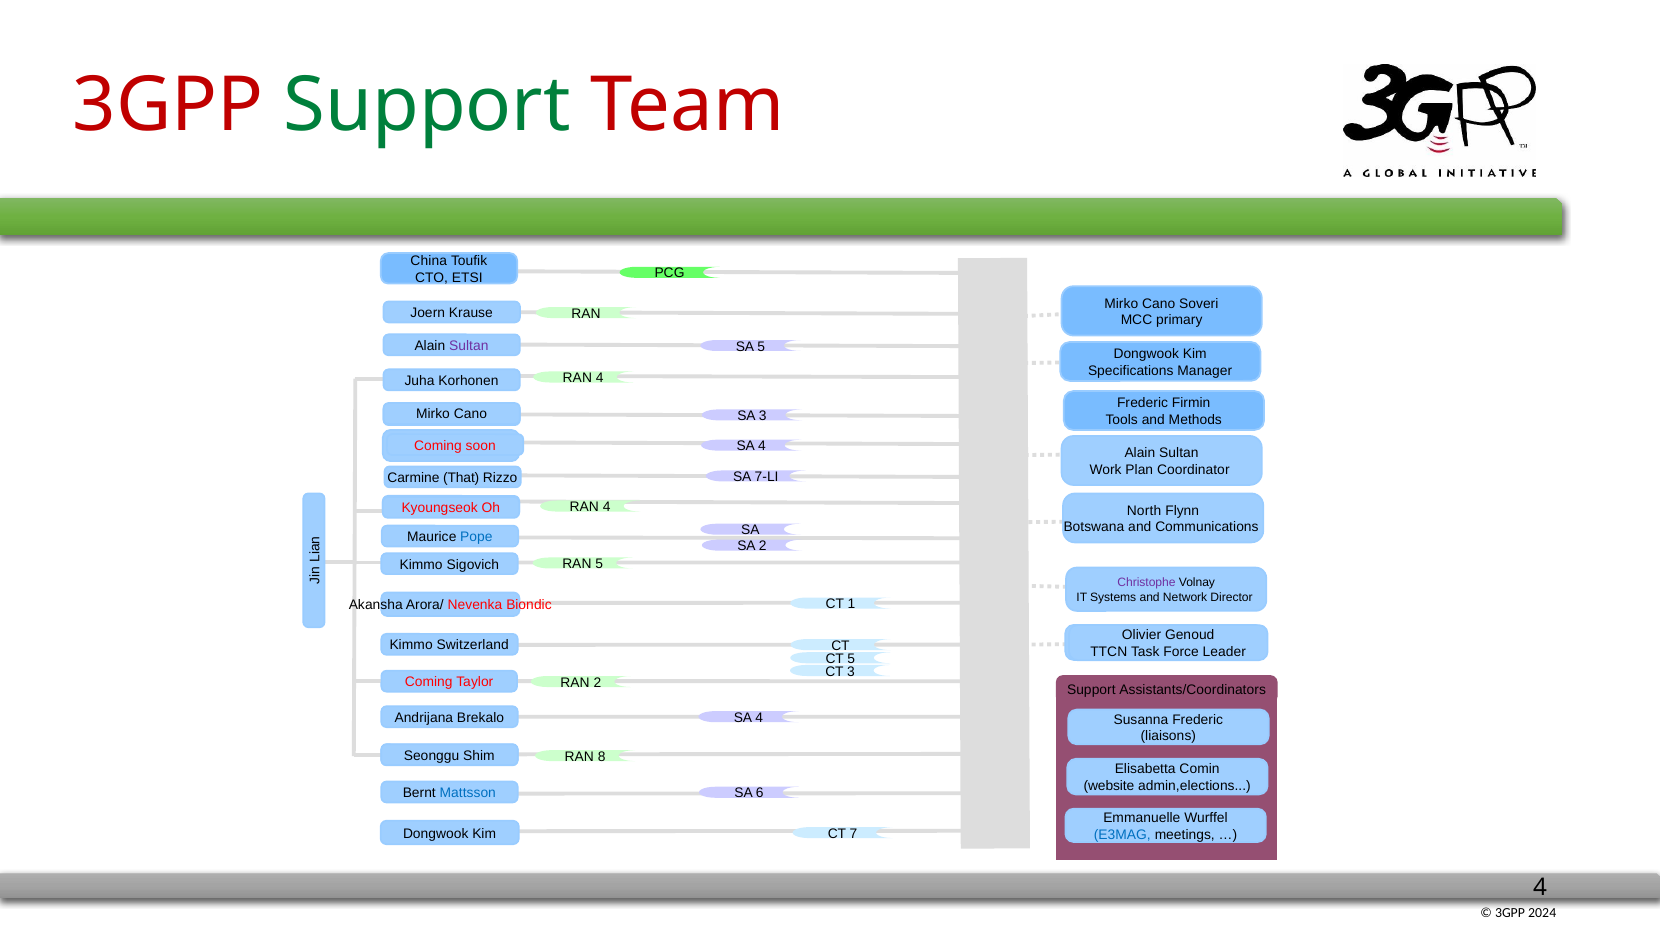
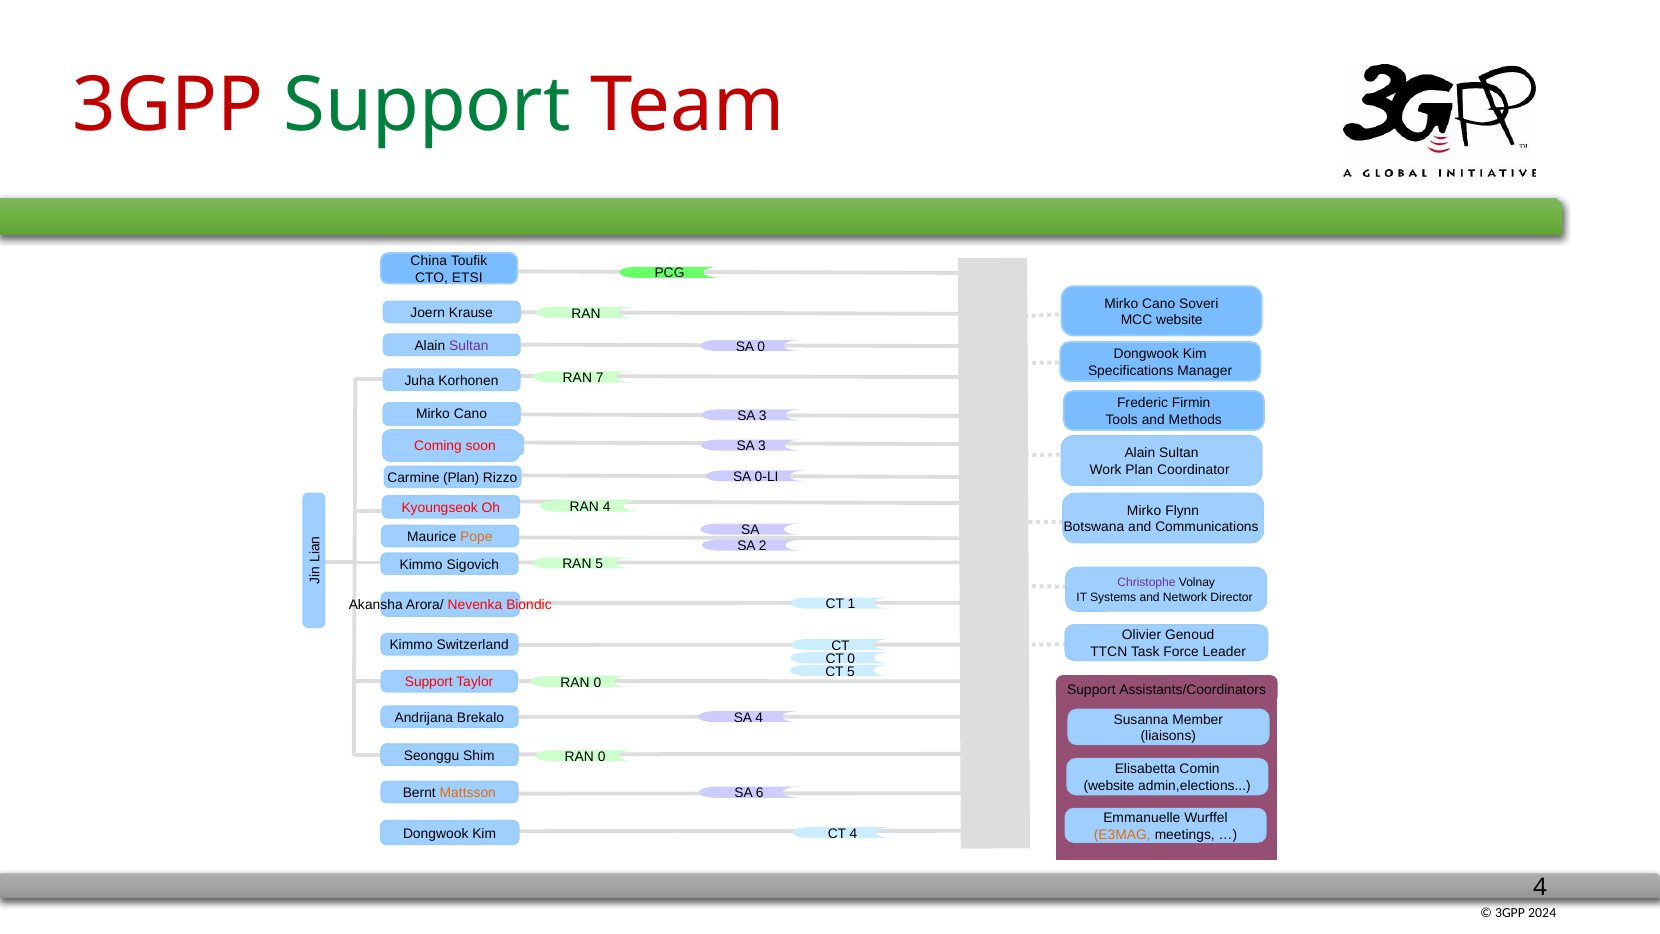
MCC primary: primary -> website
SA 5: 5 -> 0
4 at (600, 378): 4 -> 7
4 at (762, 446): 4 -> 3
7-LI: 7-LI -> 0-LI
Carmine That: That -> Plan
North at (1144, 510): North -> Mirko
Pope colour: blue -> orange
CT 5: 5 -> 0
CT 3: 3 -> 5
Coming at (429, 682): Coming -> Support
2 at (597, 682): 2 -> 0
Susanna Frederic: Frederic -> Member
8 at (602, 756): 8 -> 0
Mattsson colour: blue -> orange
CT 7: 7 -> 4
E3MAG colour: blue -> orange
